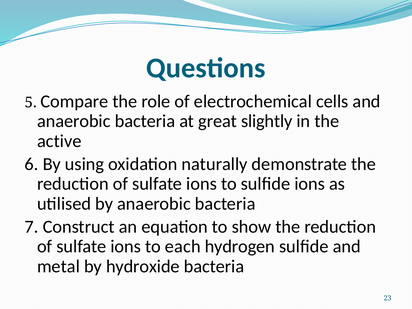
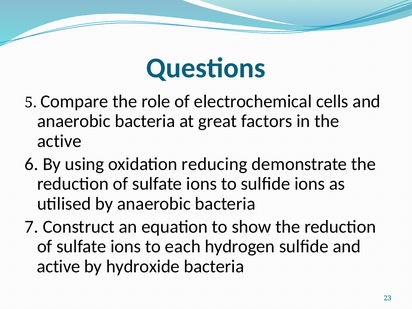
slightly: slightly -> factors
naturally: naturally -> reducing
metal at (58, 266): metal -> active
